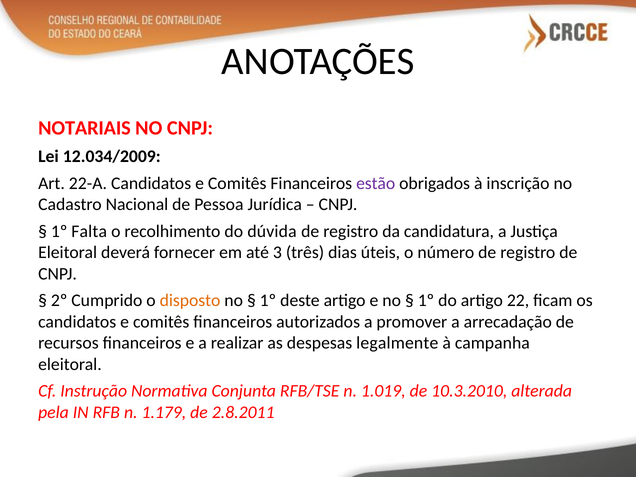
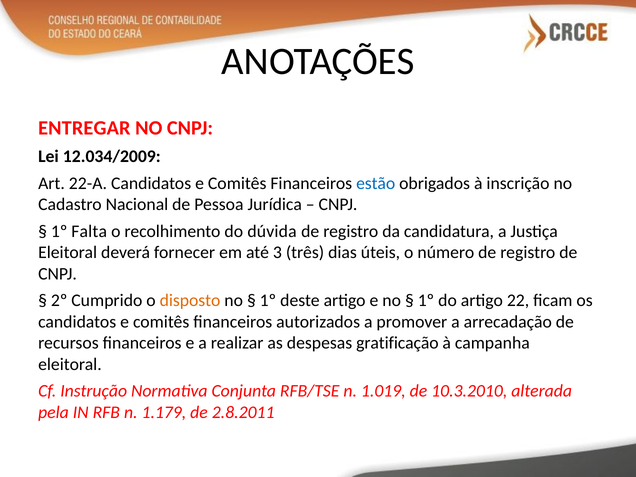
NOTARIAIS: NOTARIAIS -> ENTREGAR
estão colour: purple -> blue
legalmente: legalmente -> gratificação
